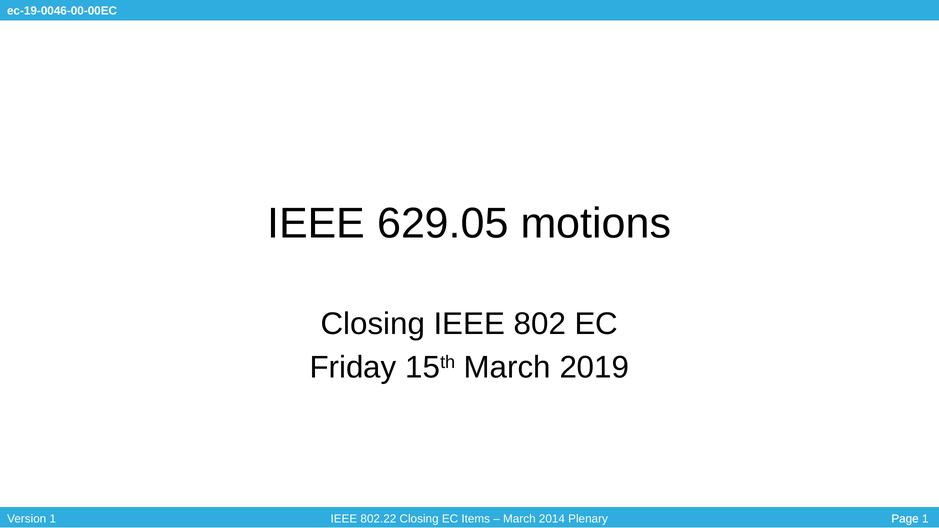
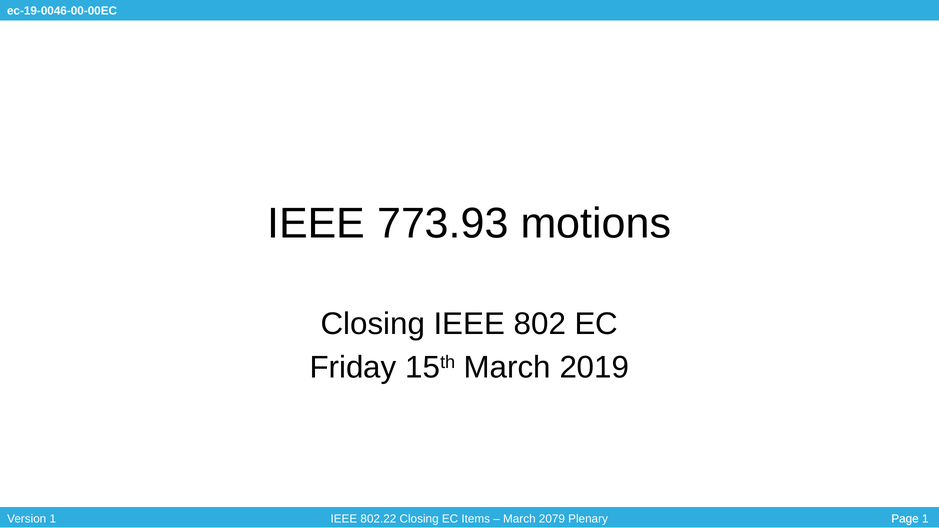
629.05: 629.05 -> 773.93
2014: 2014 -> 2079
